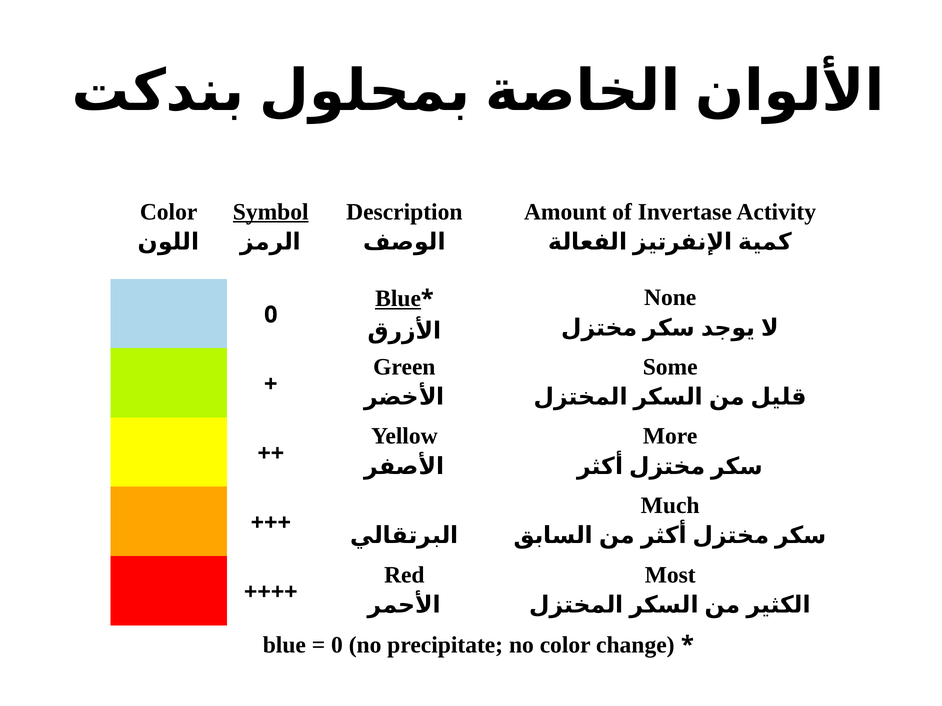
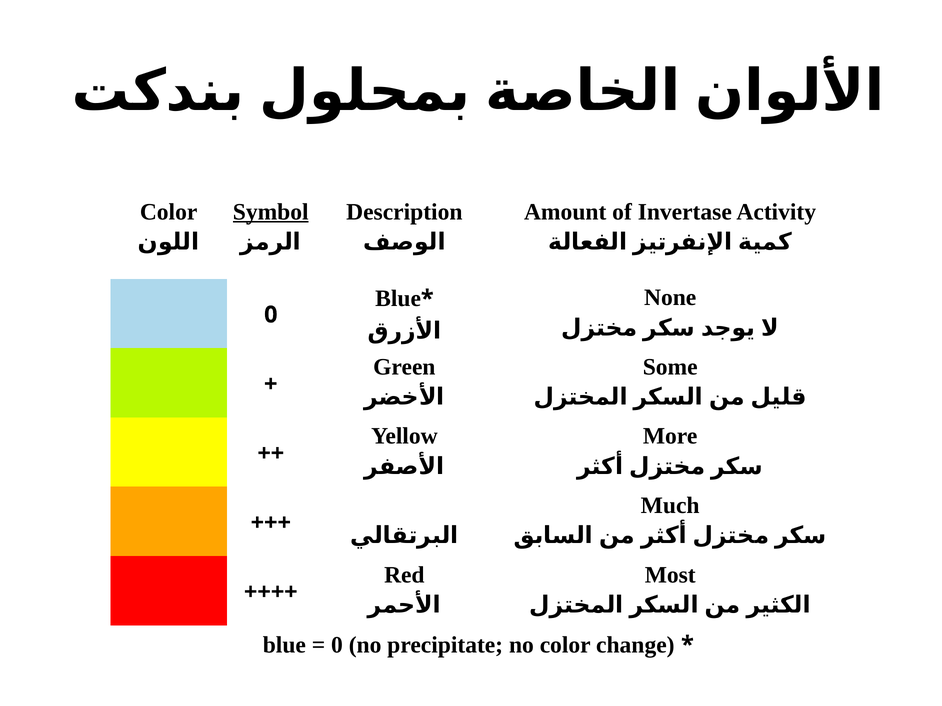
Blue at (398, 299) underline: present -> none
